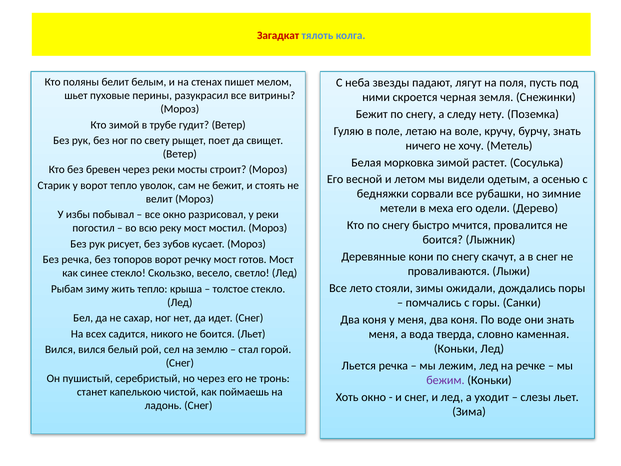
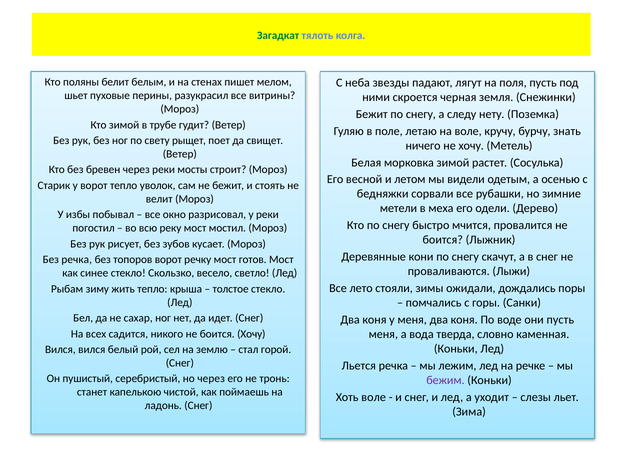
Загадкат colour: red -> green
они знать: знать -> пусть
боится Льет: Льет -> Хочу
Хоть окно: окно -> воле
